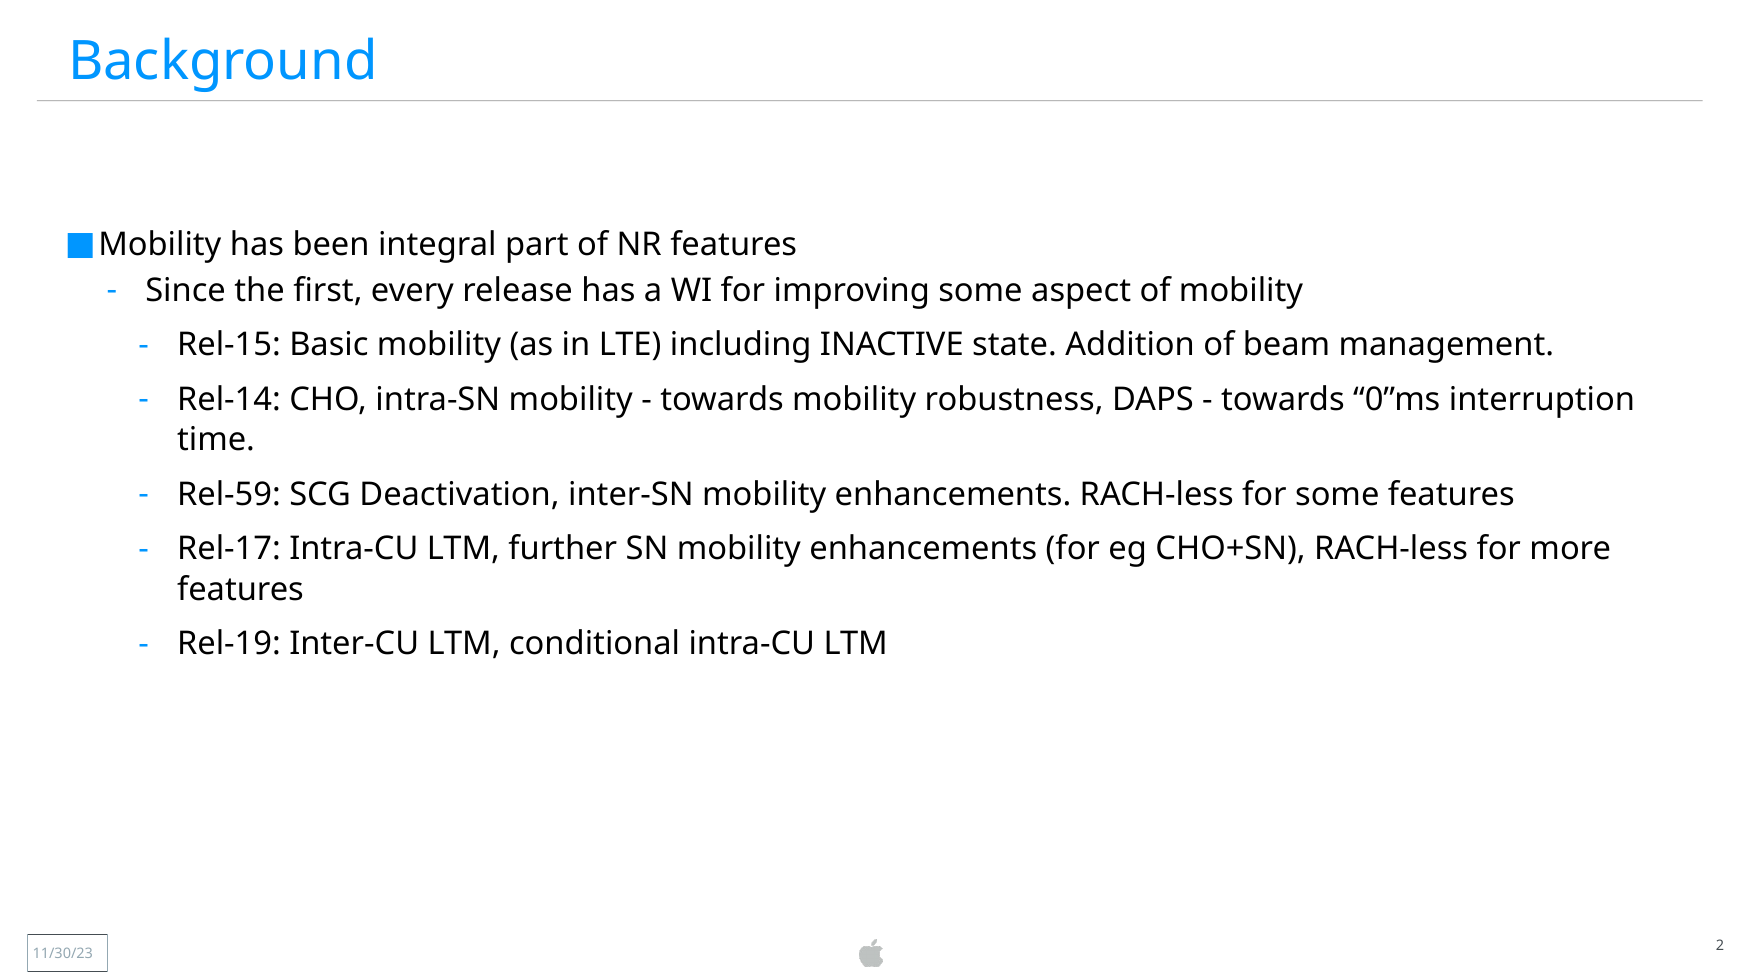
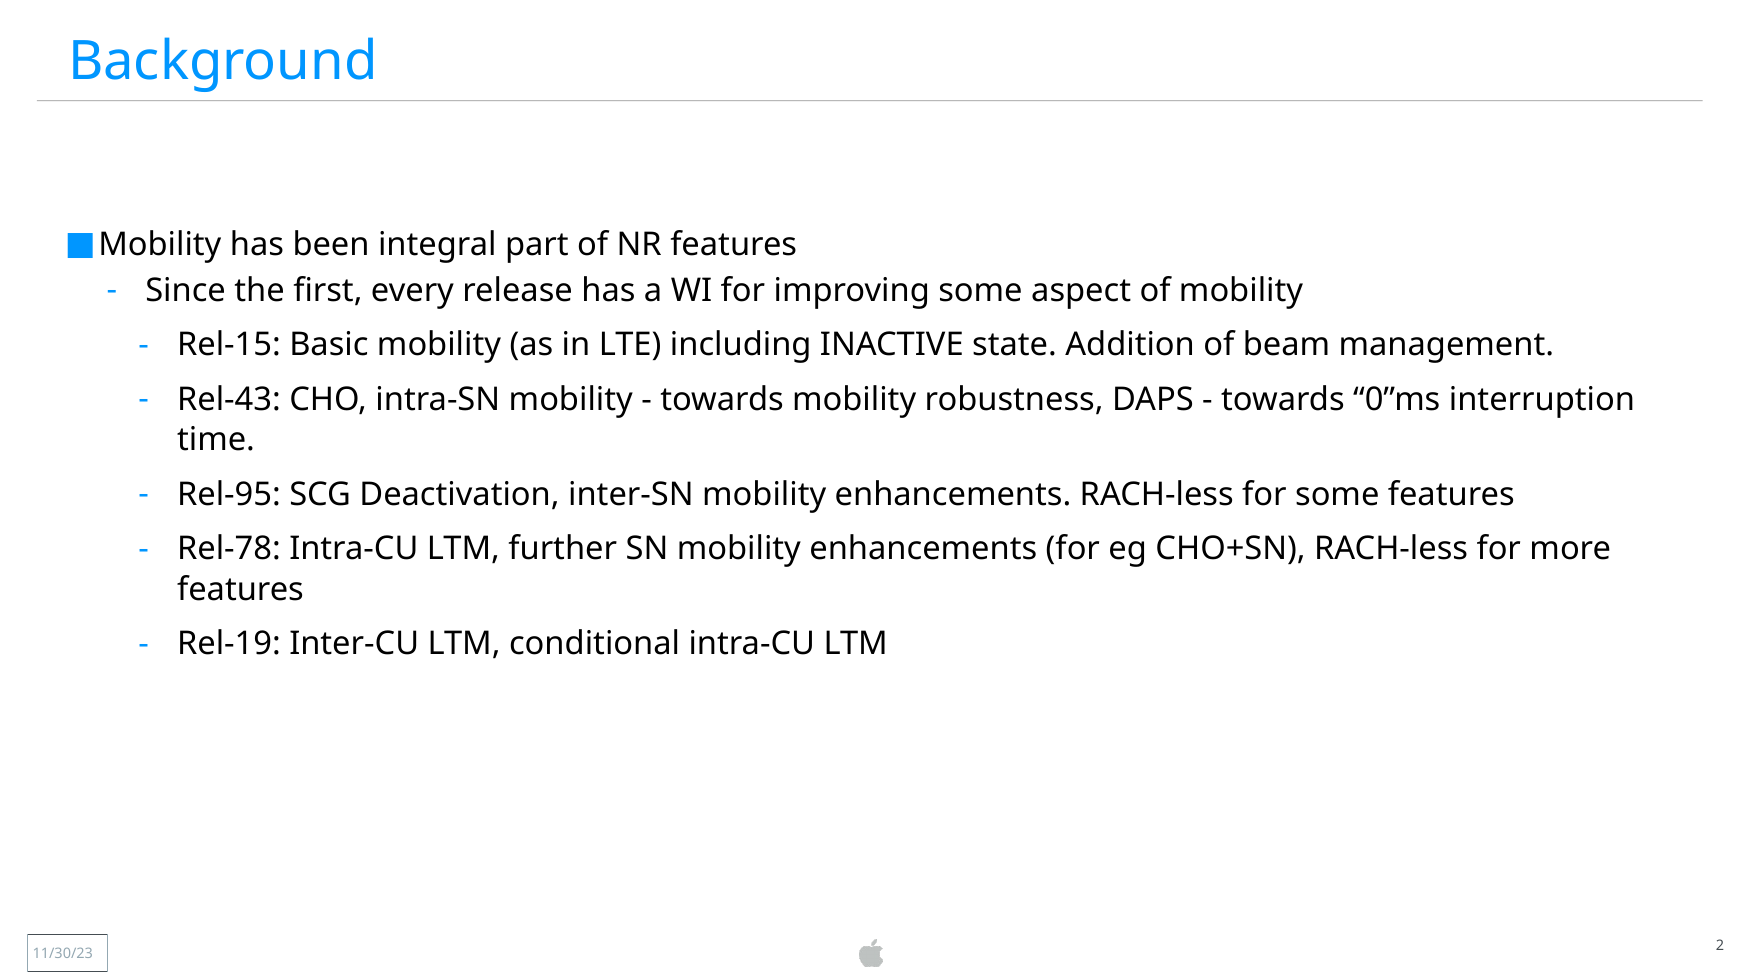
Rel-14: Rel-14 -> Rel-43
Rel-59: Rel-59 -> Rel-95
Rel-17: Rel-17 -> Rel-78
